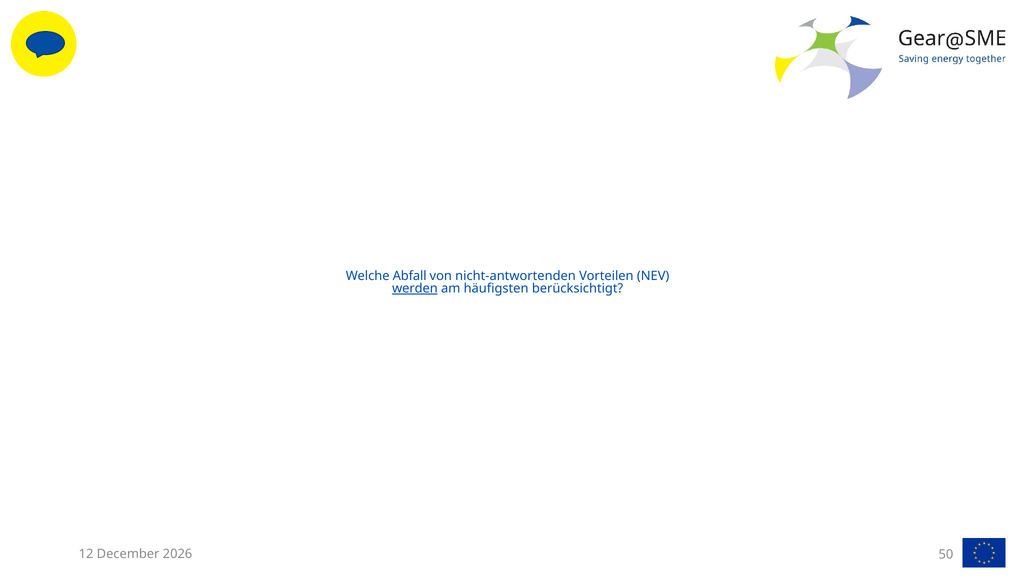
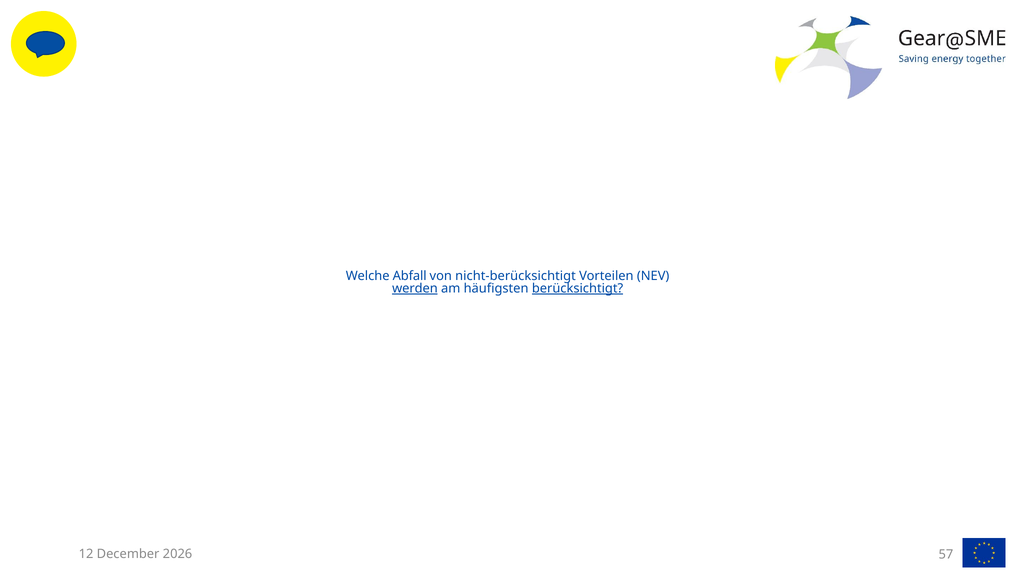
nicht-antwortenden: nicht-antwortenden -> nicht-berücksichtigt
berücksichtigt underline: none -> present
50: 50 -> 57
